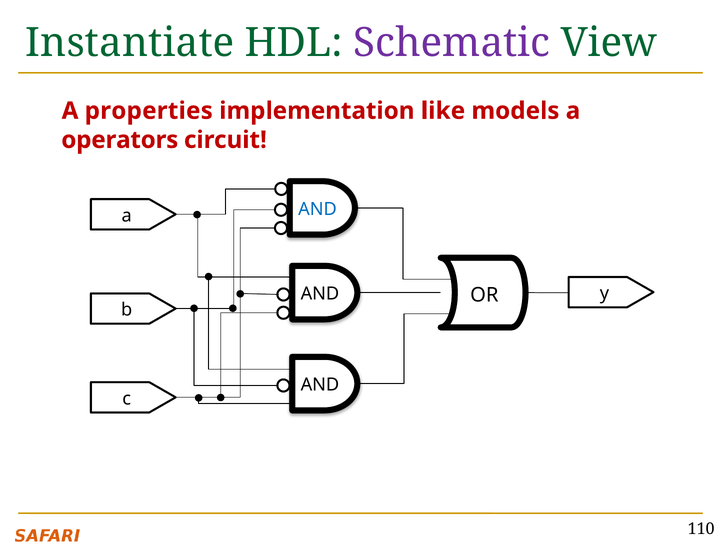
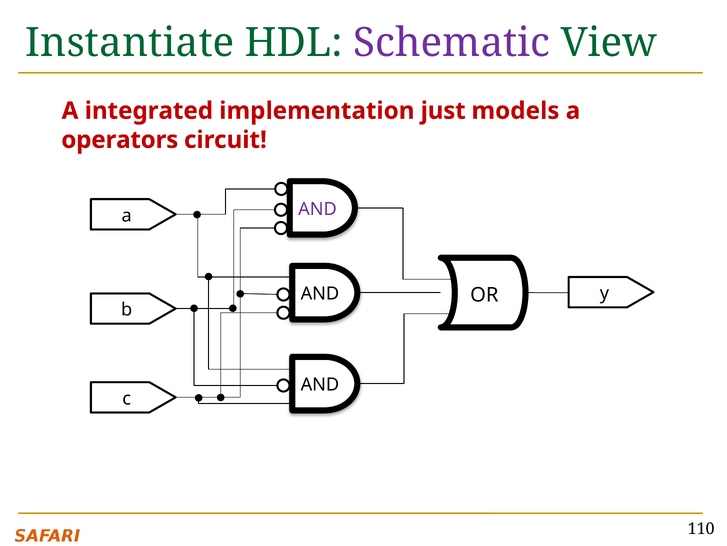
properties: properties -> integrated
like: like -> just
AND at (318, 209) colour: blue -> purple
